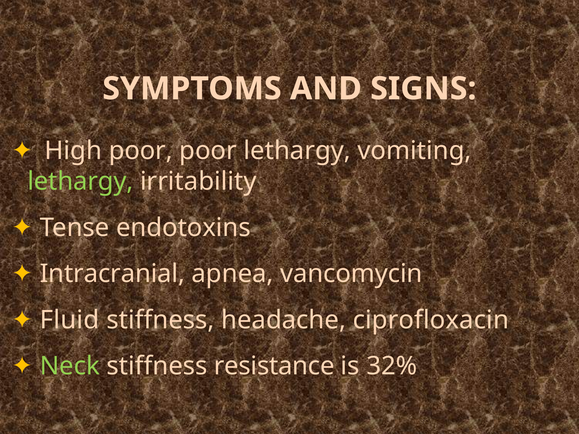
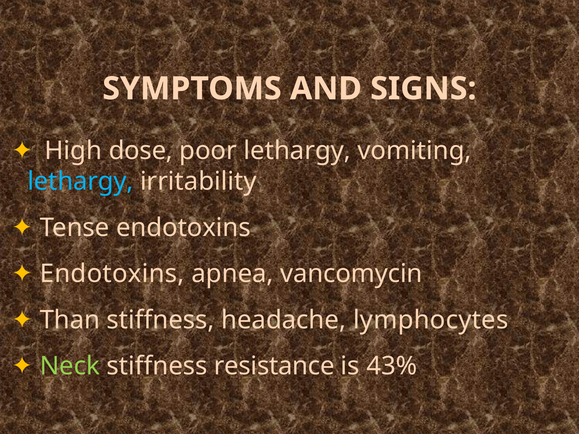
High poor: poor -> dose
lethargy at (80, 182) colour: light green -> light blue
Intracranial at (112, 274): Intracranial -> Endotoxins
Fluid: Fluid -> Than
ciprofloxacin: ciprofloxacin -> lymphocytes
32%: 32% -> 43%
